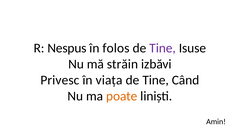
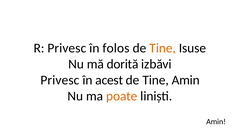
R Nespus: Nespus -> Privesc
Tine at (163, 48) colour: purple -> orange
străin: străin -> dorită
viața: viața -> acest
Tine Când: Când -> Amin
